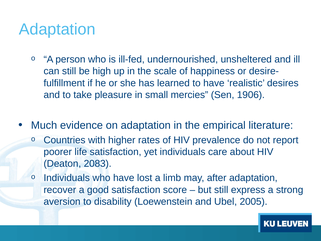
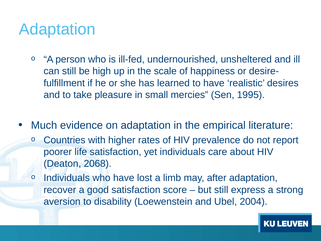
1906: 1906 -> 1995
2083: 2083 -> 2068
2005: 2005 -> 2004
